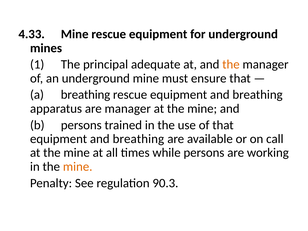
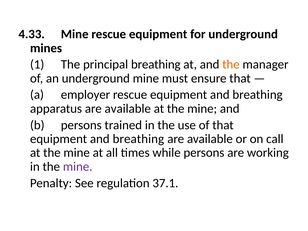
principal adequate: adequate -> breathing
a breathing: breathing -> employer
apparatus are manager: manager -> available
mine at (78, 167) colour: orange -> purple
90.3: 90.3 -> 37.1
